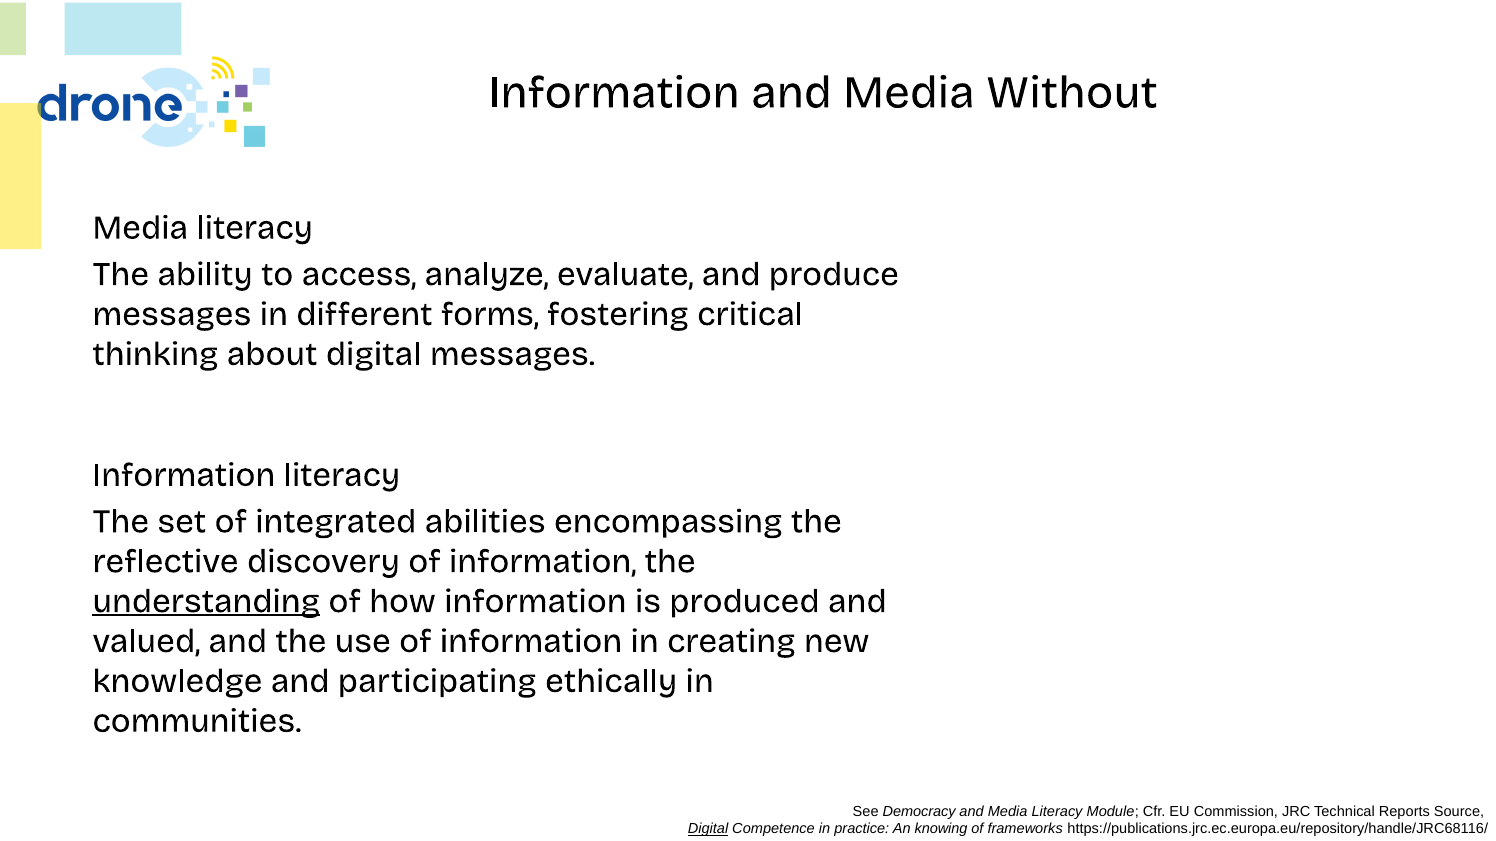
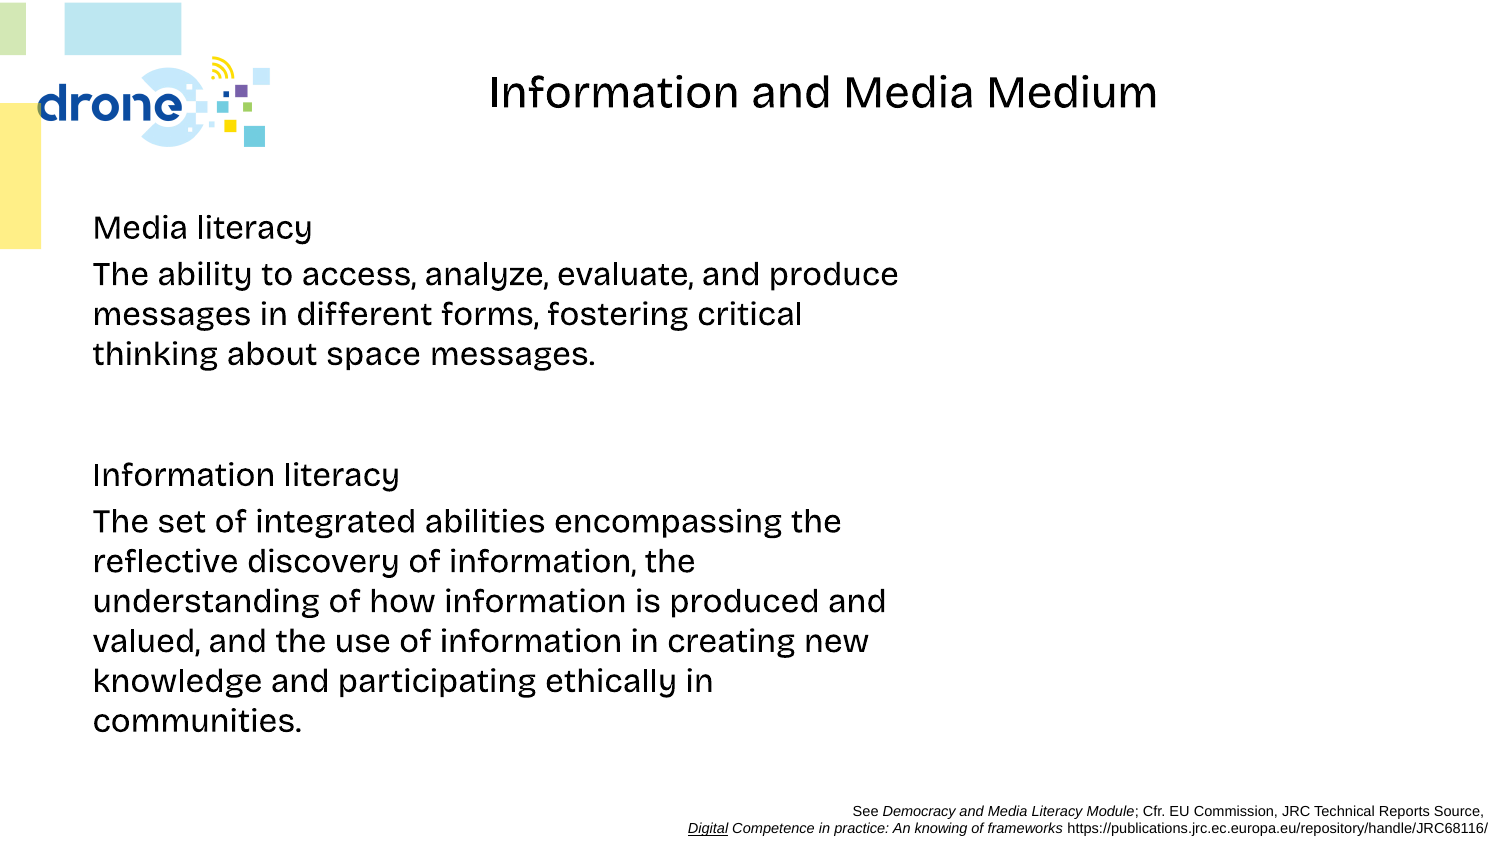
Without: Without -> Medium
about digital: digital -> space
understanding underline: present -> none
